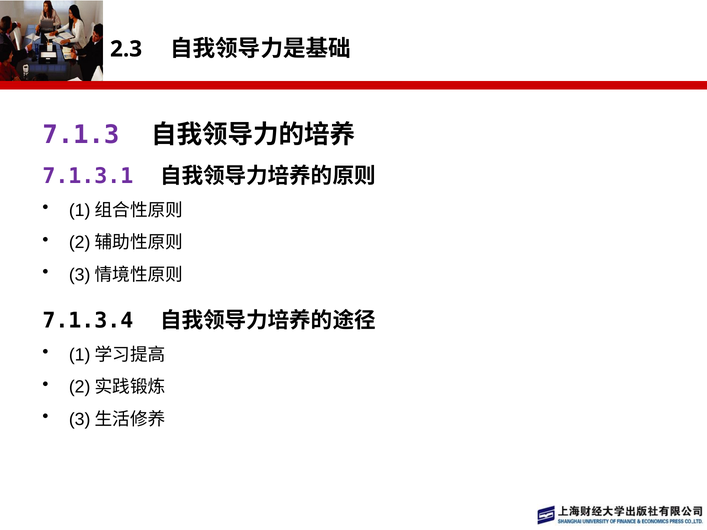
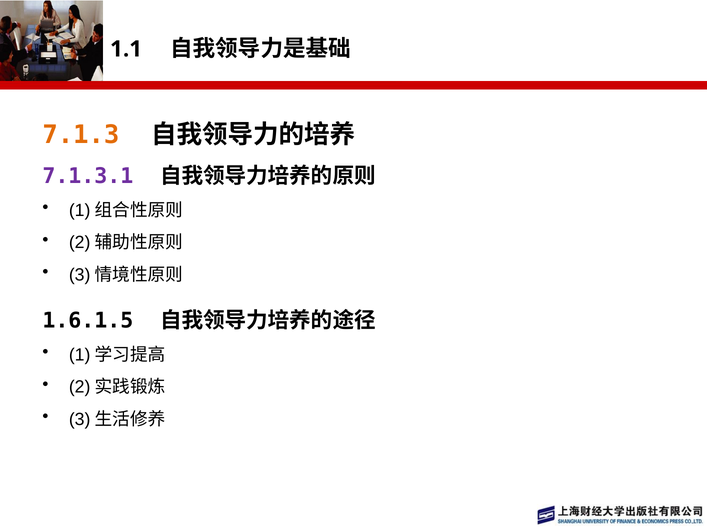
2.3: 2.3 -> 1.1
7.1.3 colour: purple -> orange
7.1.3.4: 7.1.3.4 -> 1.6.1.5
